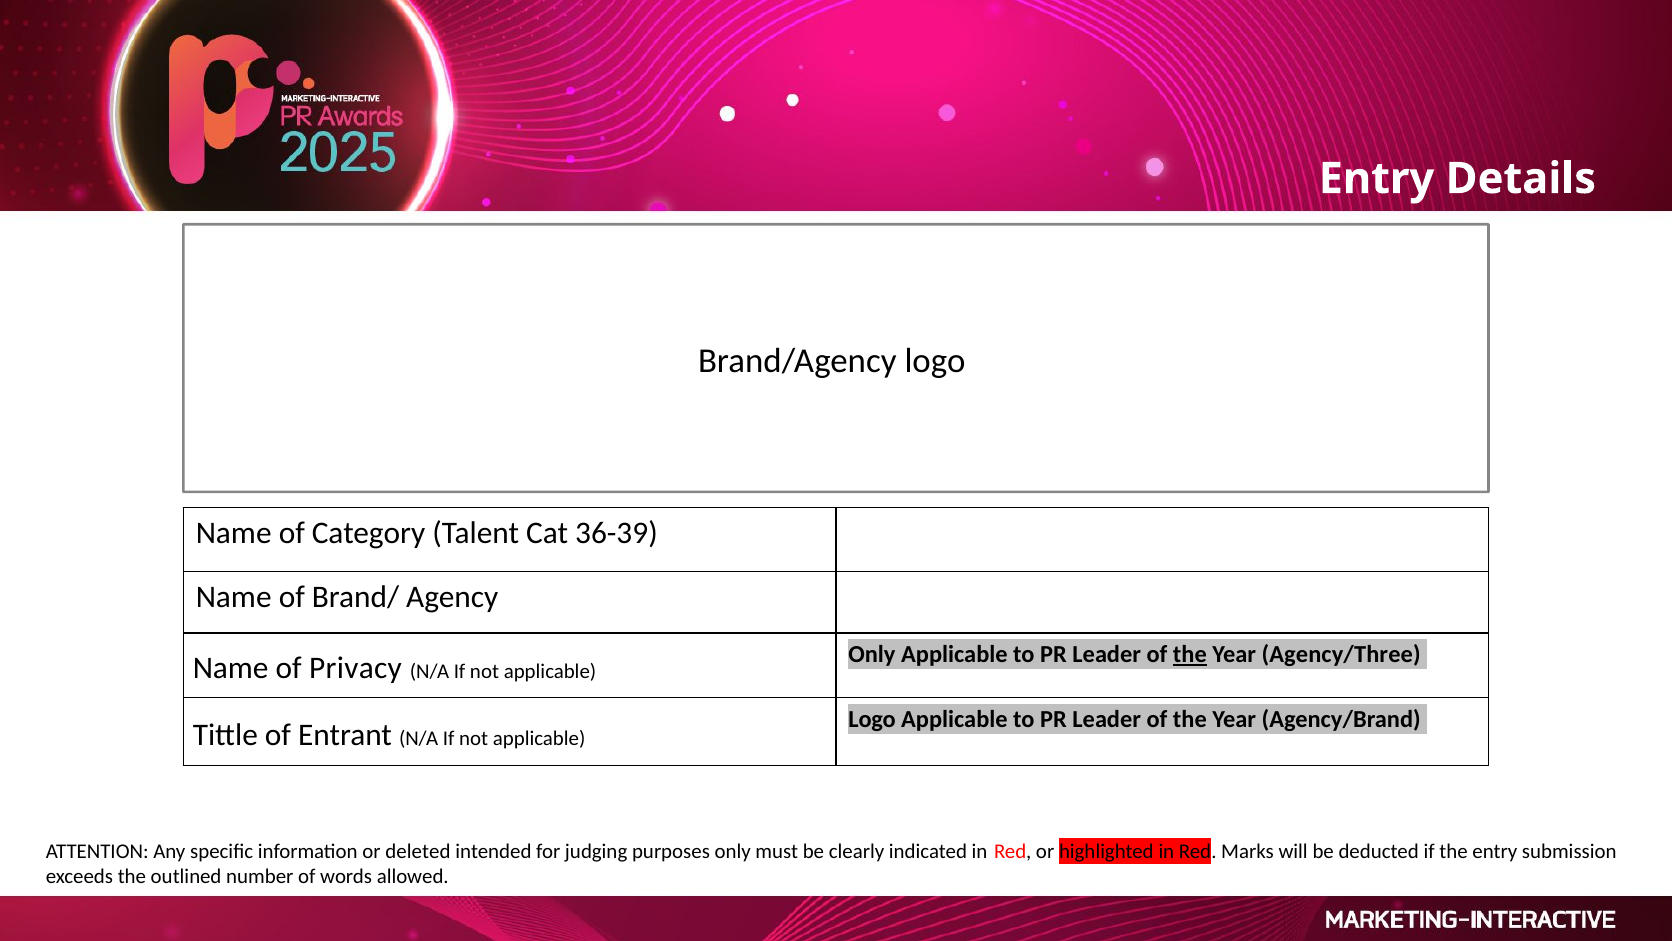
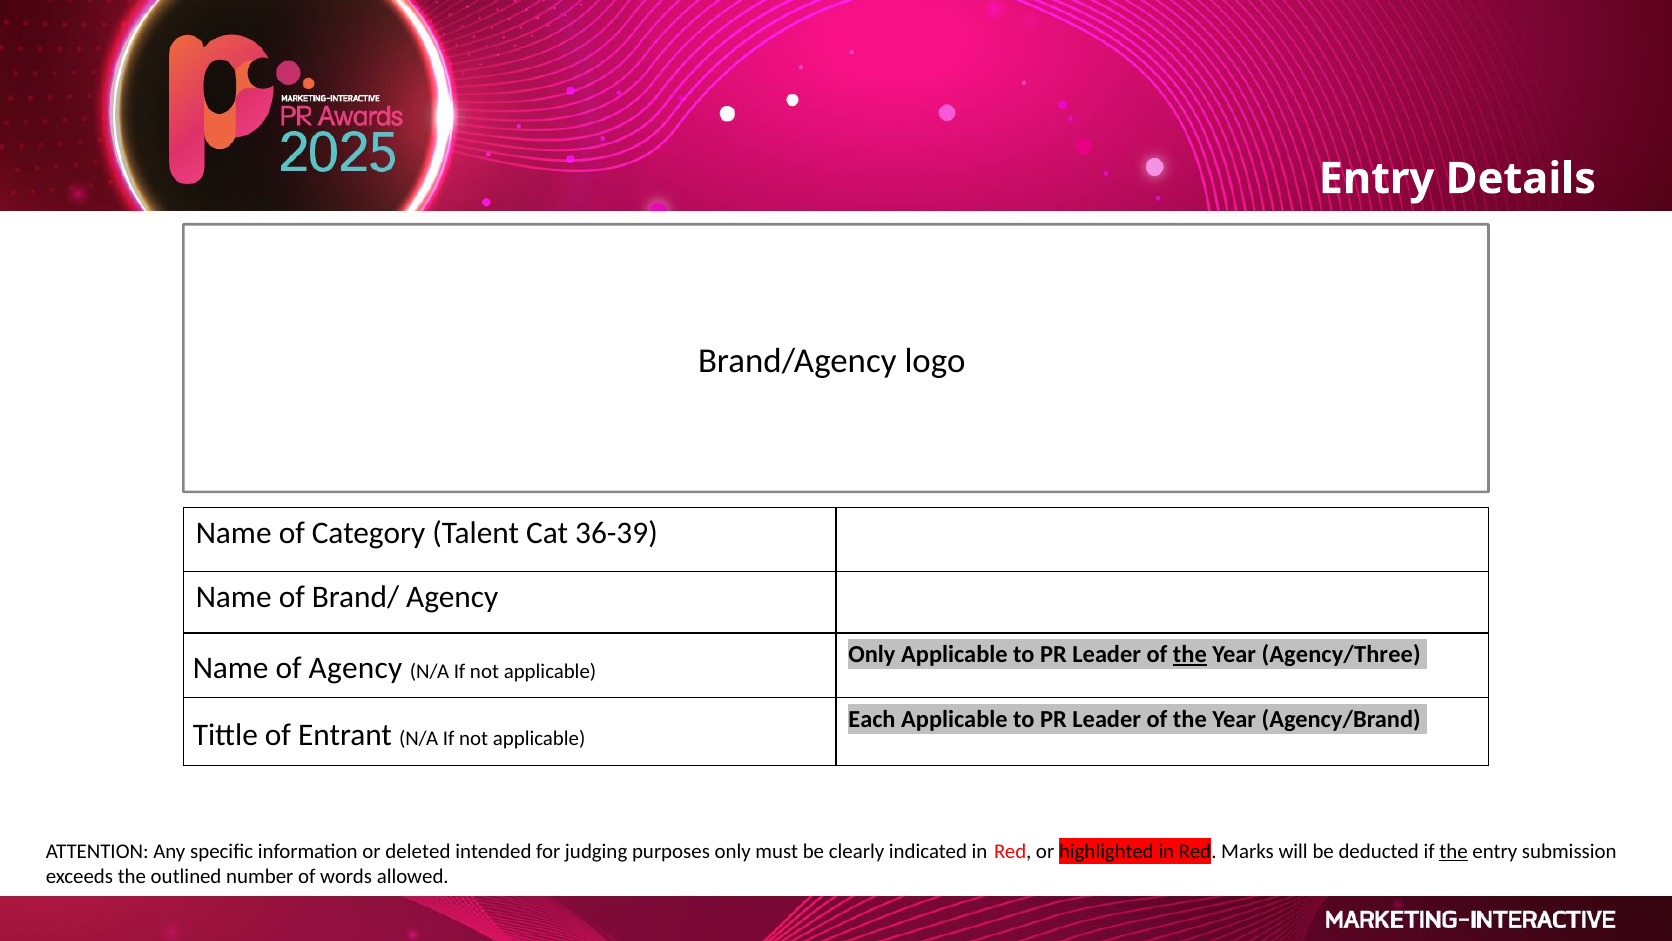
of Privacy: Privacy -> Agency
Logo at (872, 719): Logo -> Each
the at (1454, 851) underline: none -> present
